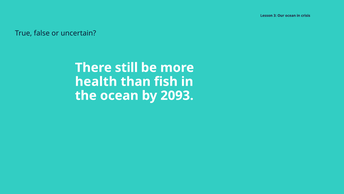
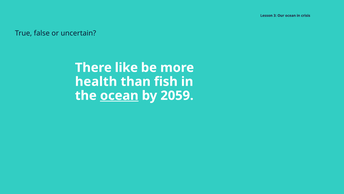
still: still -> like
ocean at (119, 95) underline: none -> present
2093: 2093 -> 2059
